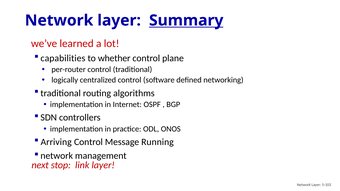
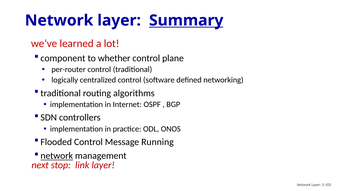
capabilities: capabilities -> component
Arriving: Arriving -> Flooded
network at (57, 156) underline: none -> present
